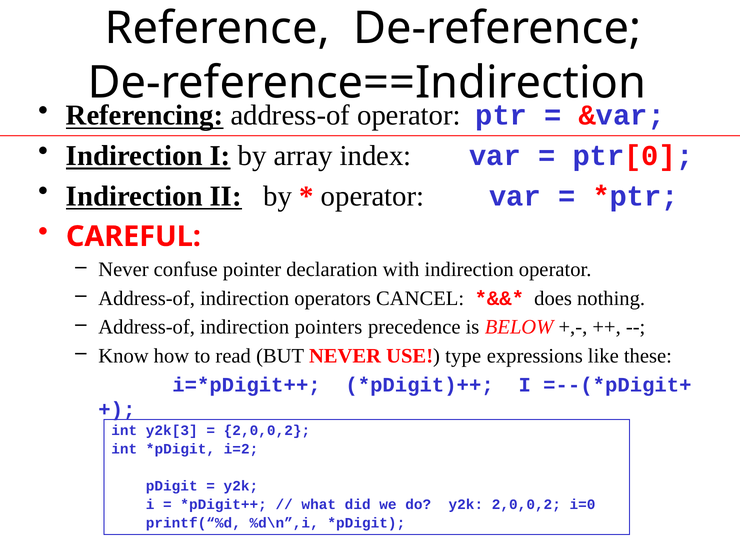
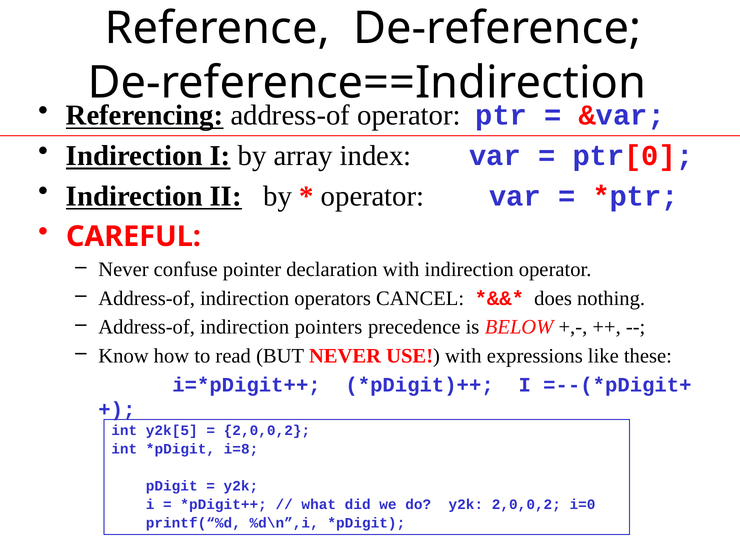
USE type: type -> with
y2k[3: y2k[3 -> y2k[5
i=2: i=2 -> i=8
